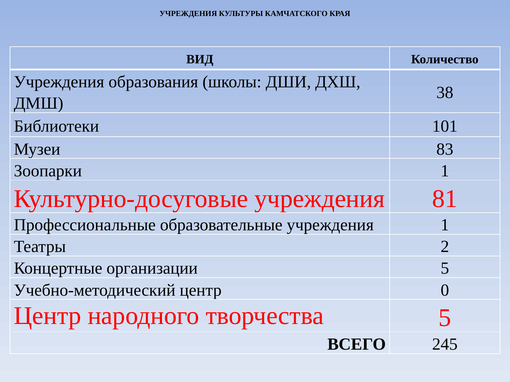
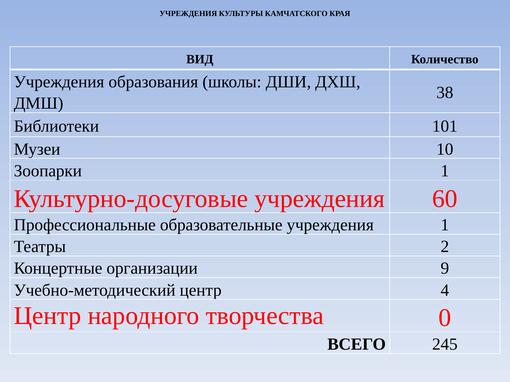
83: 83 -> 10
81: 81 -> 60
организации 5: 5 -> 9
0: 0 -> 4
творчества 5: 5 -> 0
